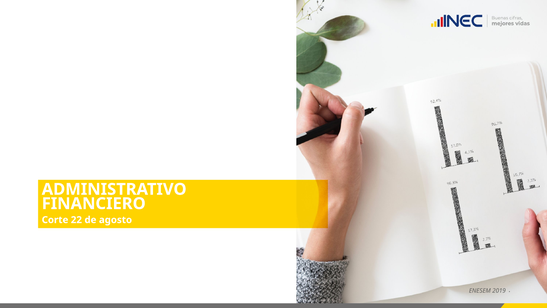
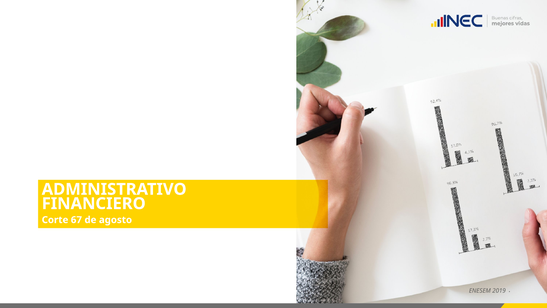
22: 22 -> 67
